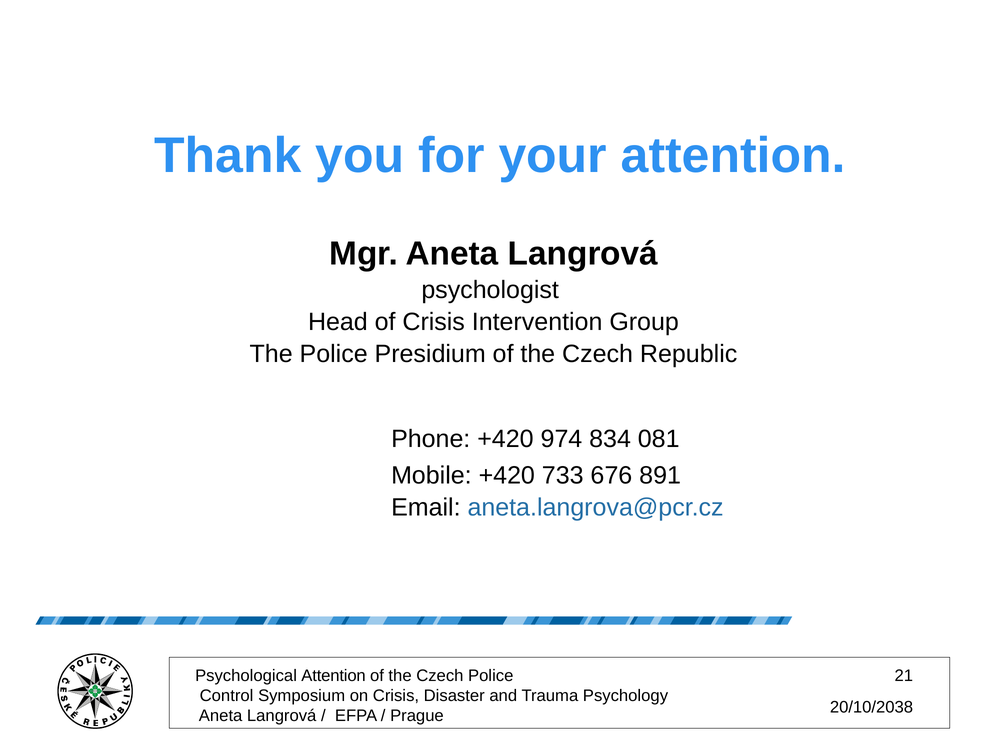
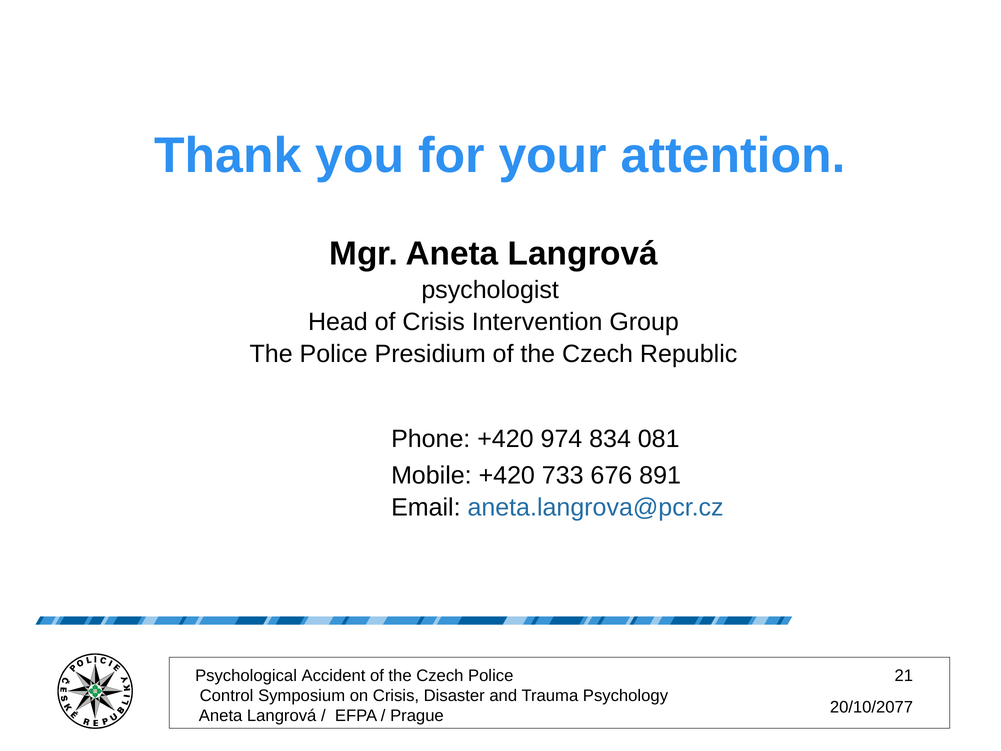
Psychological Attention: Attention -> Accident
20/10/2038: 20/10/2038 -> 20/10/2077
